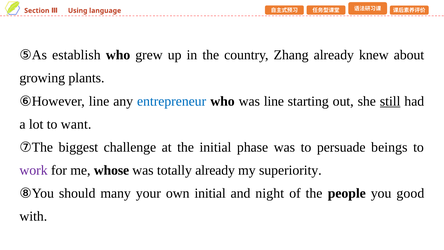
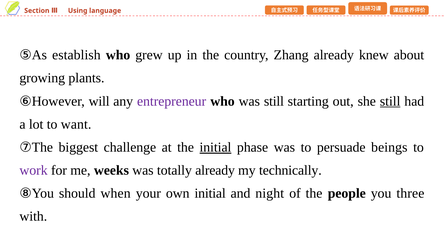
⑥However line: line -> will
entrepreneur colour: blue -> purple
was line: line -> still
initial at (215, 147) underline: none -> present
whose: whose -> weeks
superiority: superiority -> technically
many: many -> when
good: good -> three
